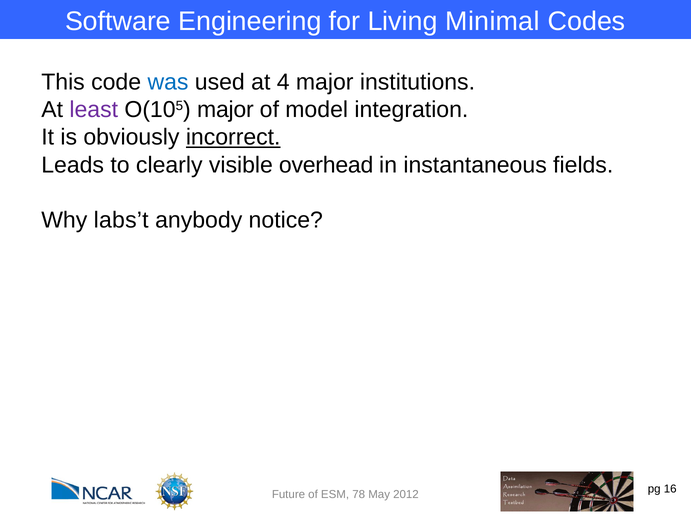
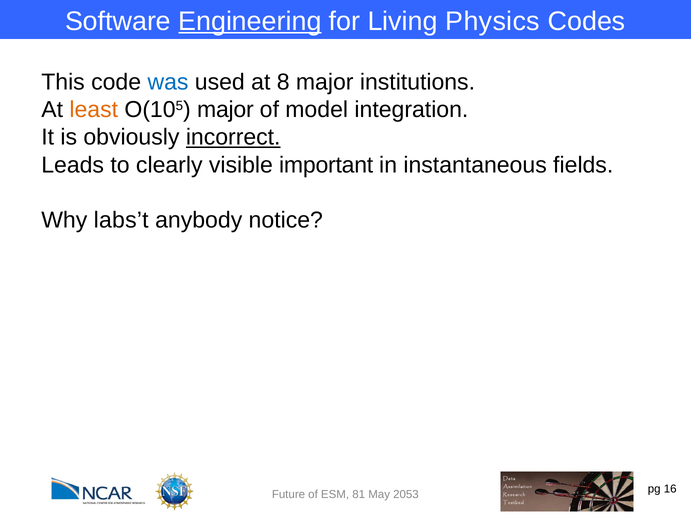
Engineering underline: none -> present
Minimal: Minimal -> Physics
4: 4 -> 8
least colour: purple -> orange
overhead: overhead -> important
78: 78 -> 81
2012: 2012 -> 2053
